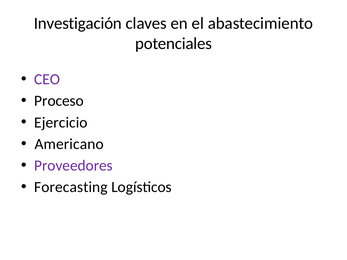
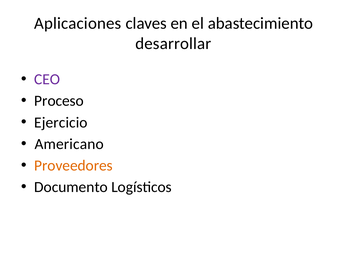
Investigación: Investigación -> Aplicaciones
potenciales: potenciales -> desarrollar
Proveedores colour: purple -> orange
Forecasting: Forecasting -> Documento
